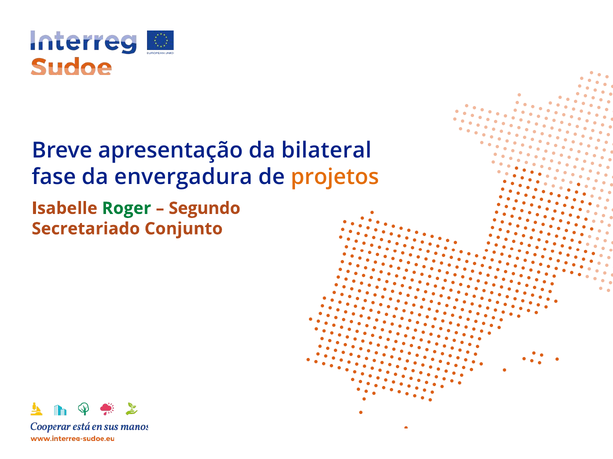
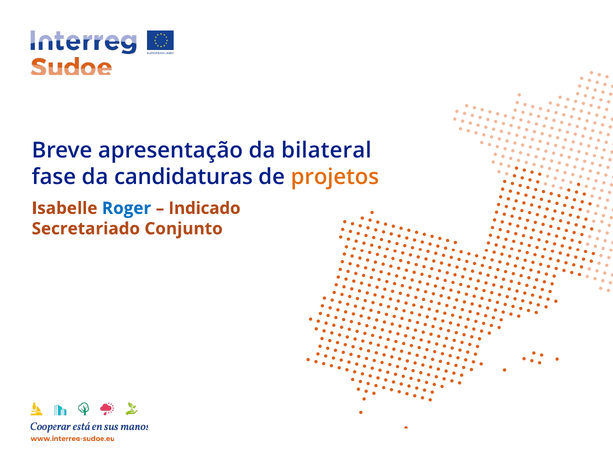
envergadura: envergadura -> candidaturas
Roger colour: green -> blue
Segundo: Segundo -> Indicado
